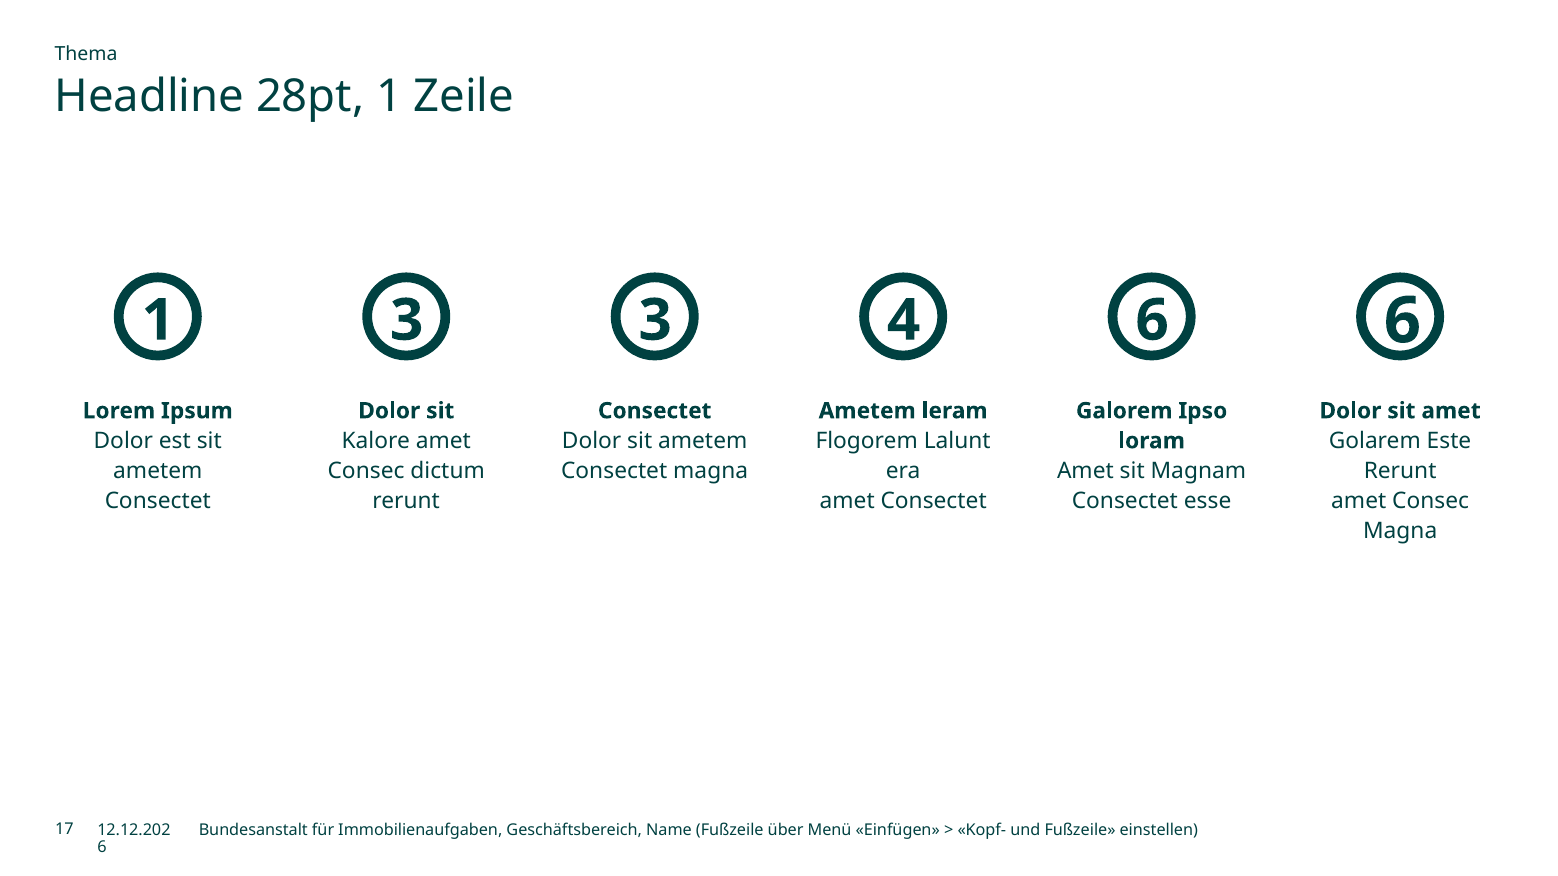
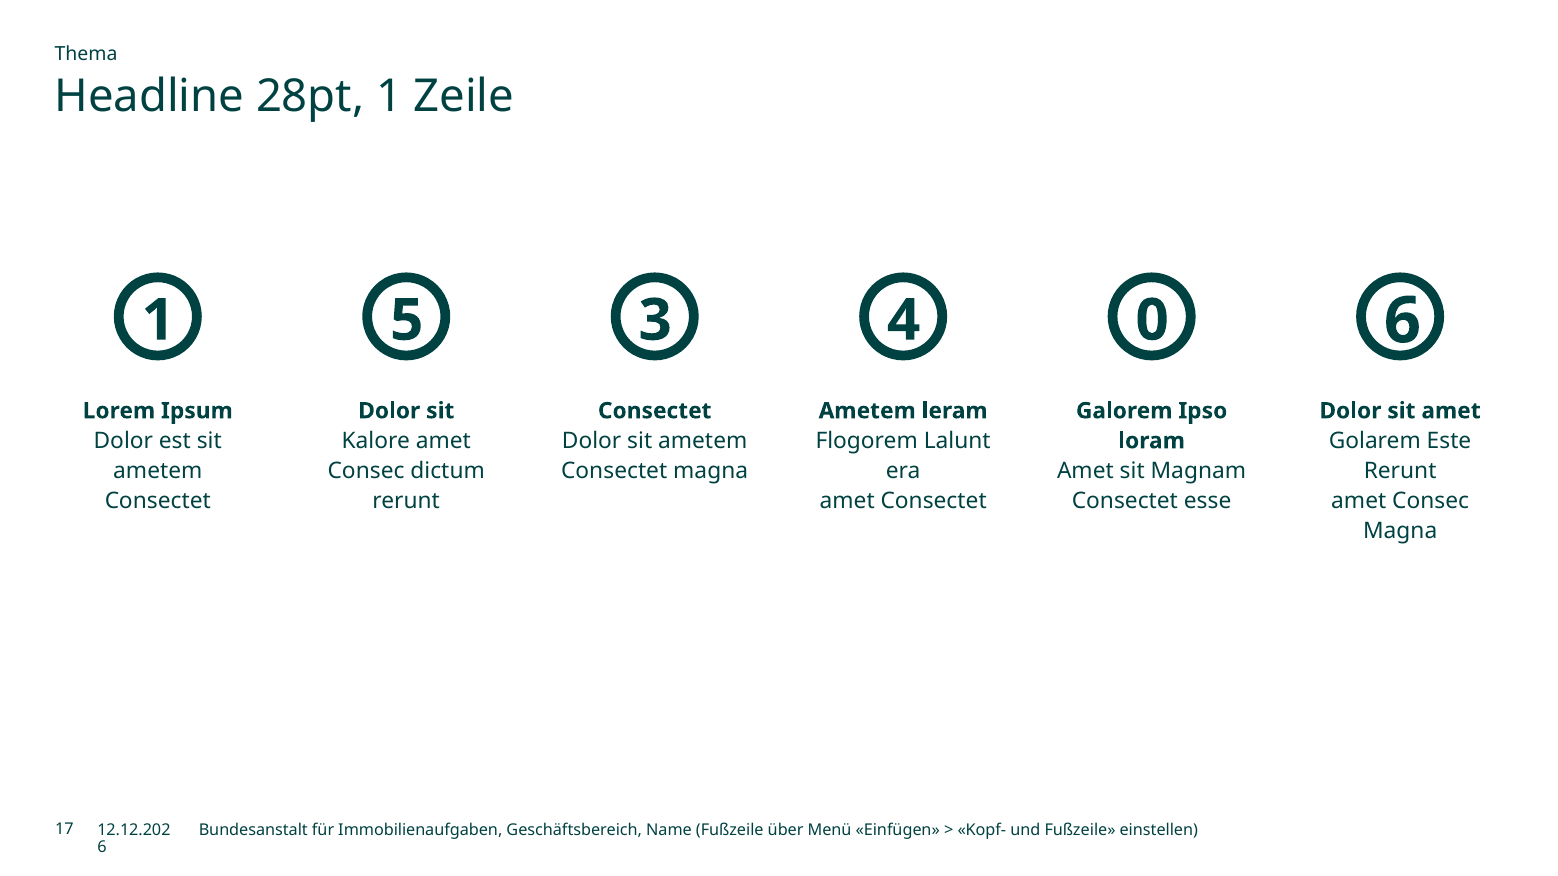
1 3: 3 -> 5
3 6: 6 -> 0
